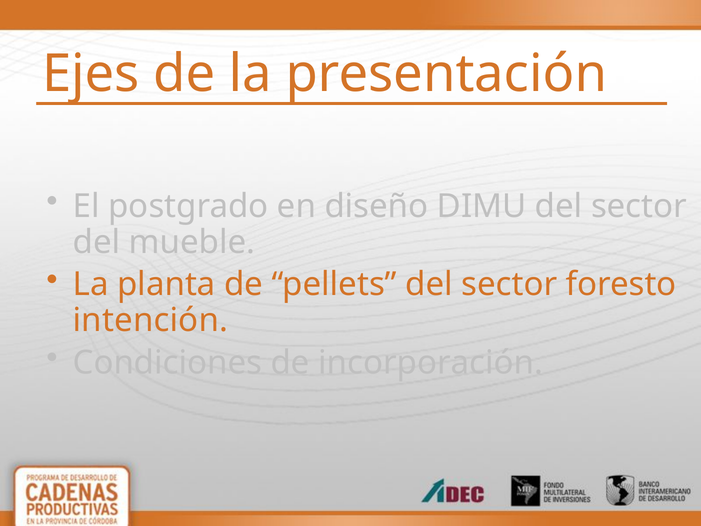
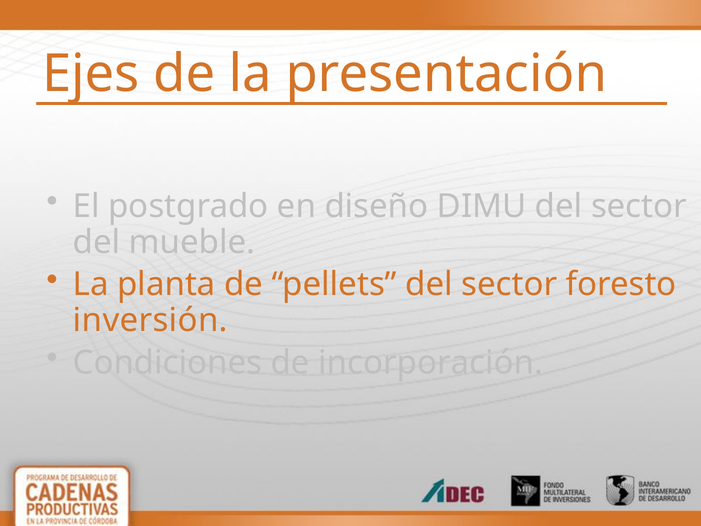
intención: intención -> inversión
